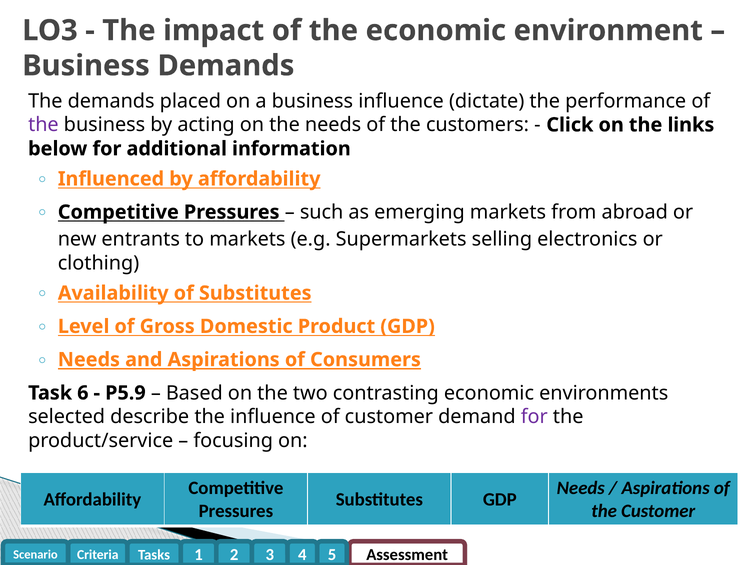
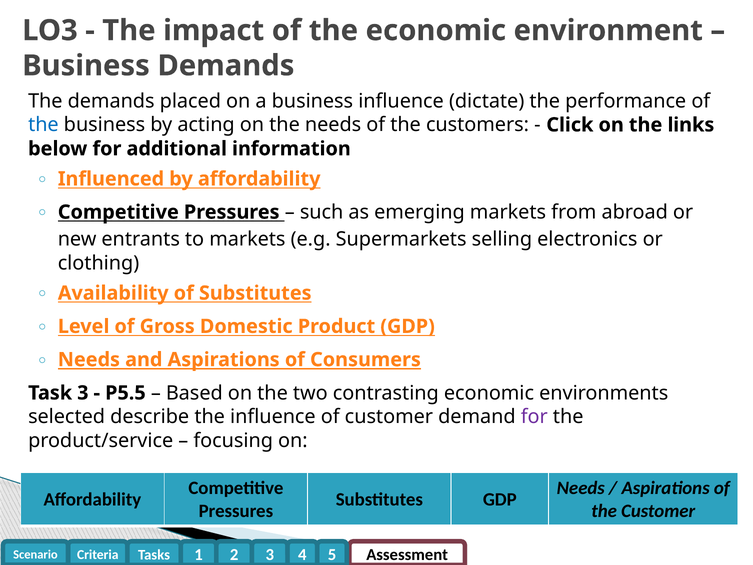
the at (43, 125) colour: purple -> blue
Task 6: 6 -> 3
P5.9: P5.9 -> P5.5
